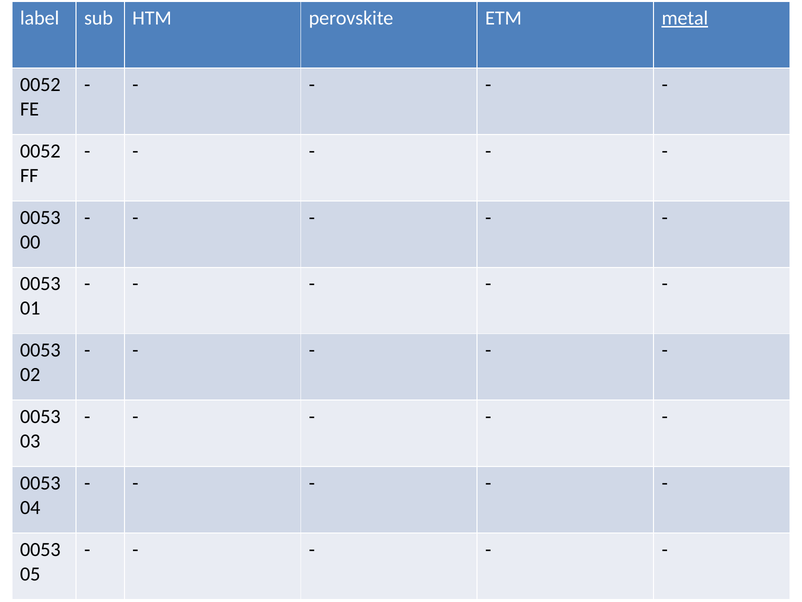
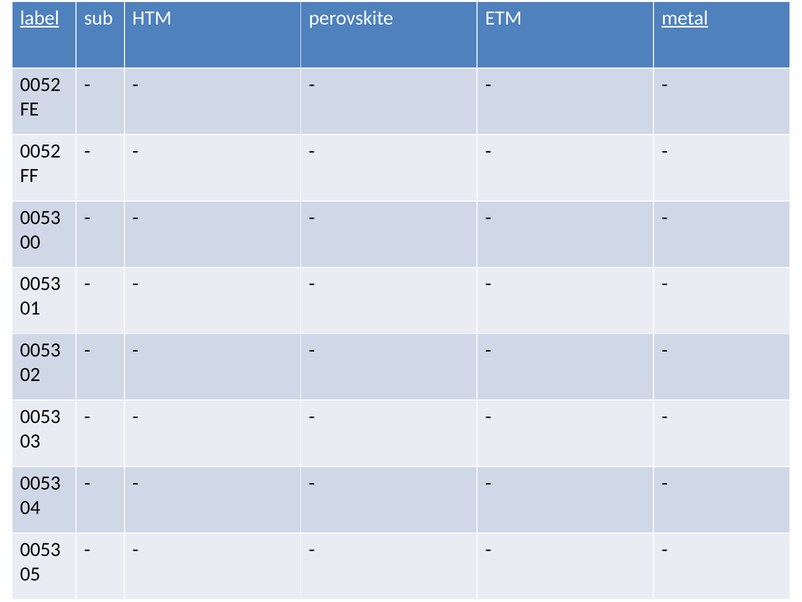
label underline: none -> present
